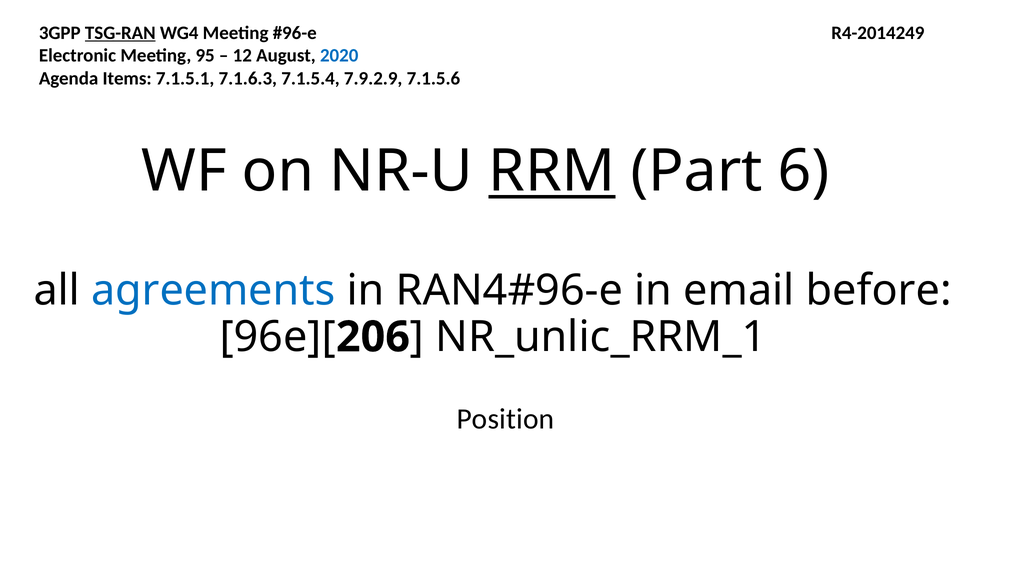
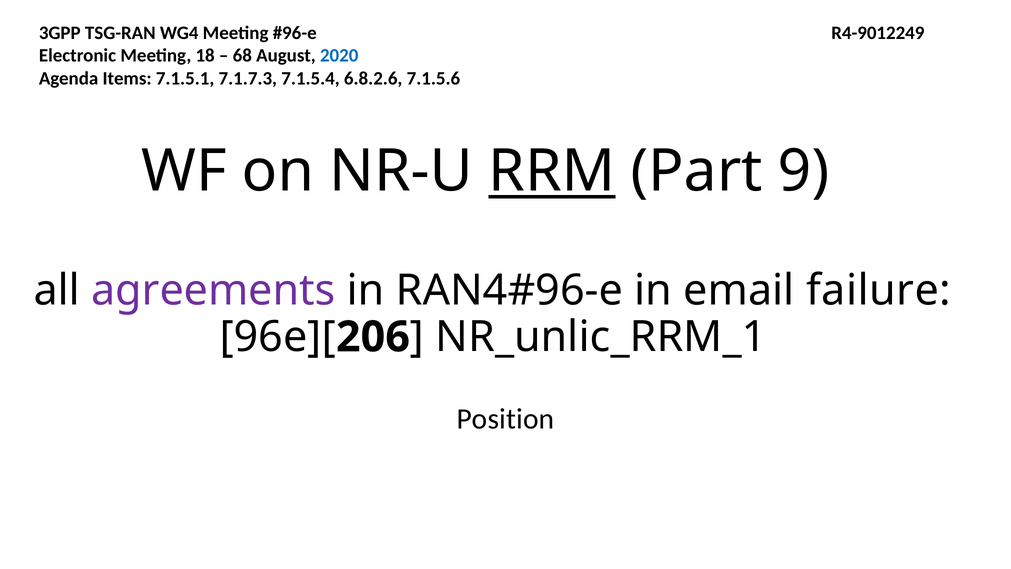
TSG-RAN underline: present -> none
R4-2014249: R4-2014249 -> R4-9012249
95: 95 -> 18
12: 12 -> 68
7.1.6.3: 7.1.6.3 -> 7.1.7.3
7.9.2.9: 7.9.2.9 -> 6.8.2.6
6: 6 -> 9
agreements colour: blue -> purple
before: before -> failure
